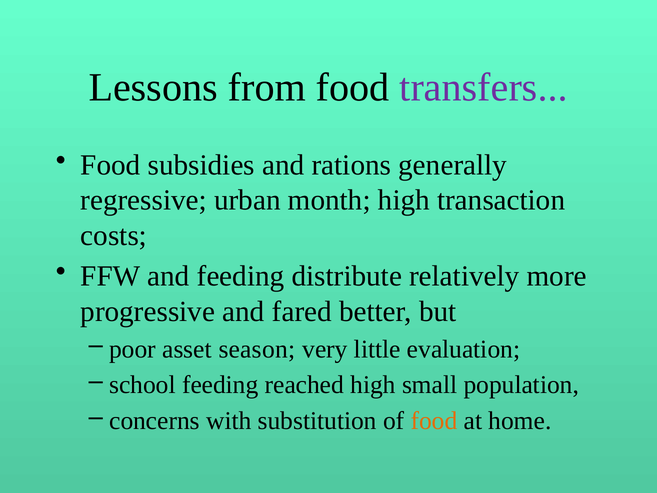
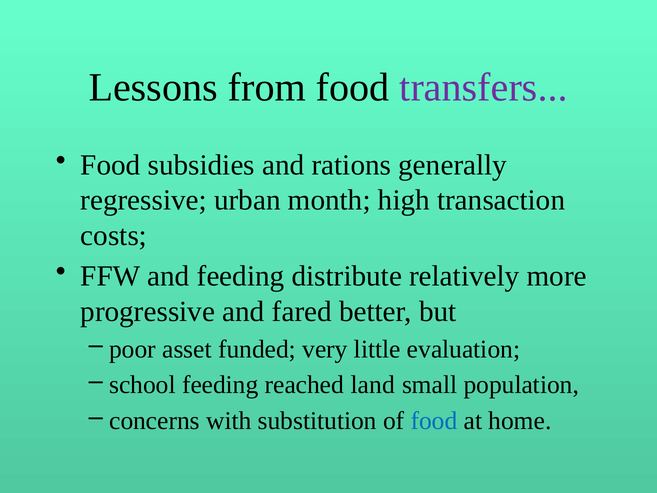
season: season -> funded
reached high: high -> land
food at (434, 421) colour: orange -> blue
